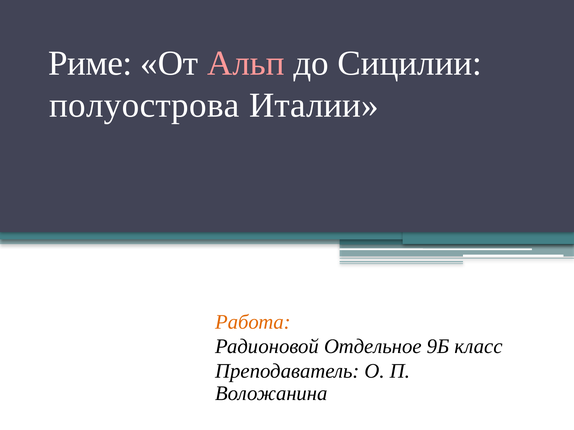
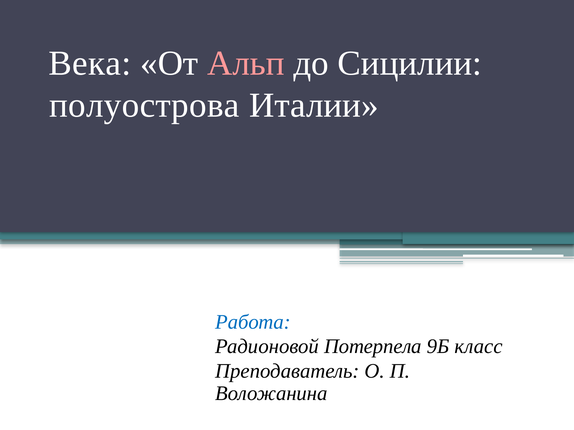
Риме: Риме -> Века
Работа colour: orange -> blue
Отдельное: Отдельное -> Потерпела
